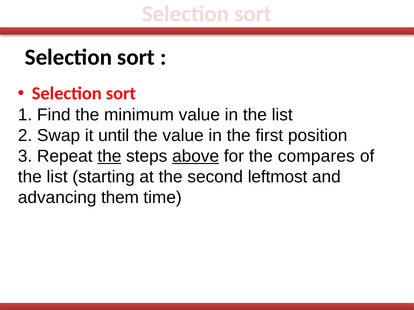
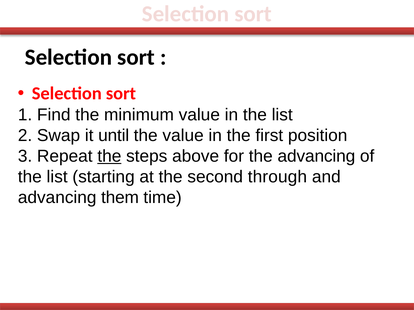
above underline: present -> none
the compares: compares -> advancing
leftmost: leftmost -> through
